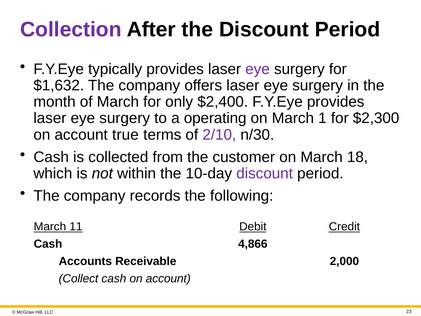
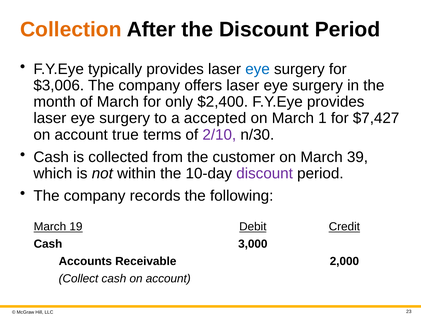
Collection colour: purple -> orange
eye at (258, 69) colour: purple -> blue
$1,632: $1,632 -> $3,006
operating: operating -> accepted
$2,300: $2,300 -> $7,427
18: 18 -> 39
11: 11 -> 19
4,866: 4,866 -> 3,000
